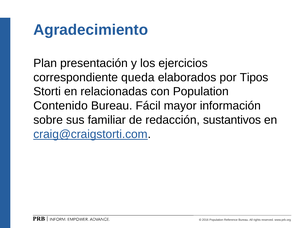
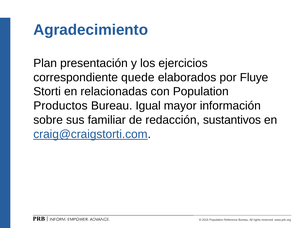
queda: queda -> quede
Tipos: Tipos -> Fluye
Contenido: Contenido -> Productos
Fácil: Fácil -> Igual
